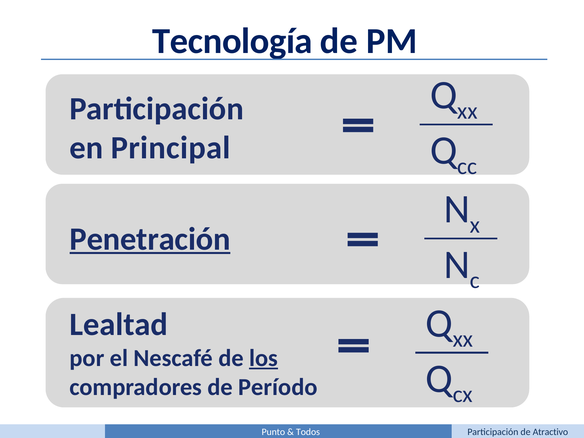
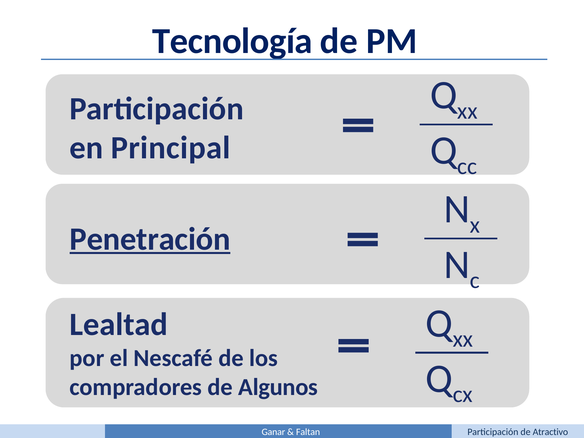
los underline: present -> none
Período: Período -> Algunos
Punto: Punto -> Ganar
Todos: Todos -> Faltan
